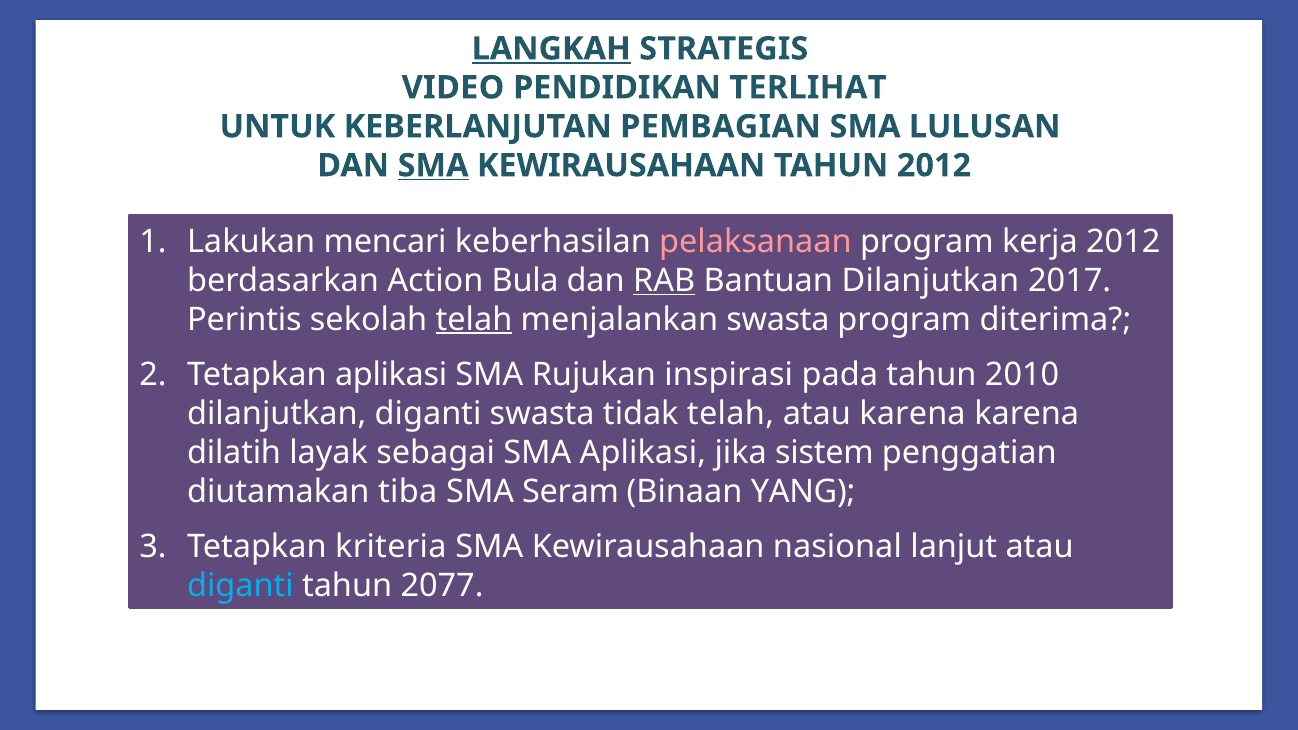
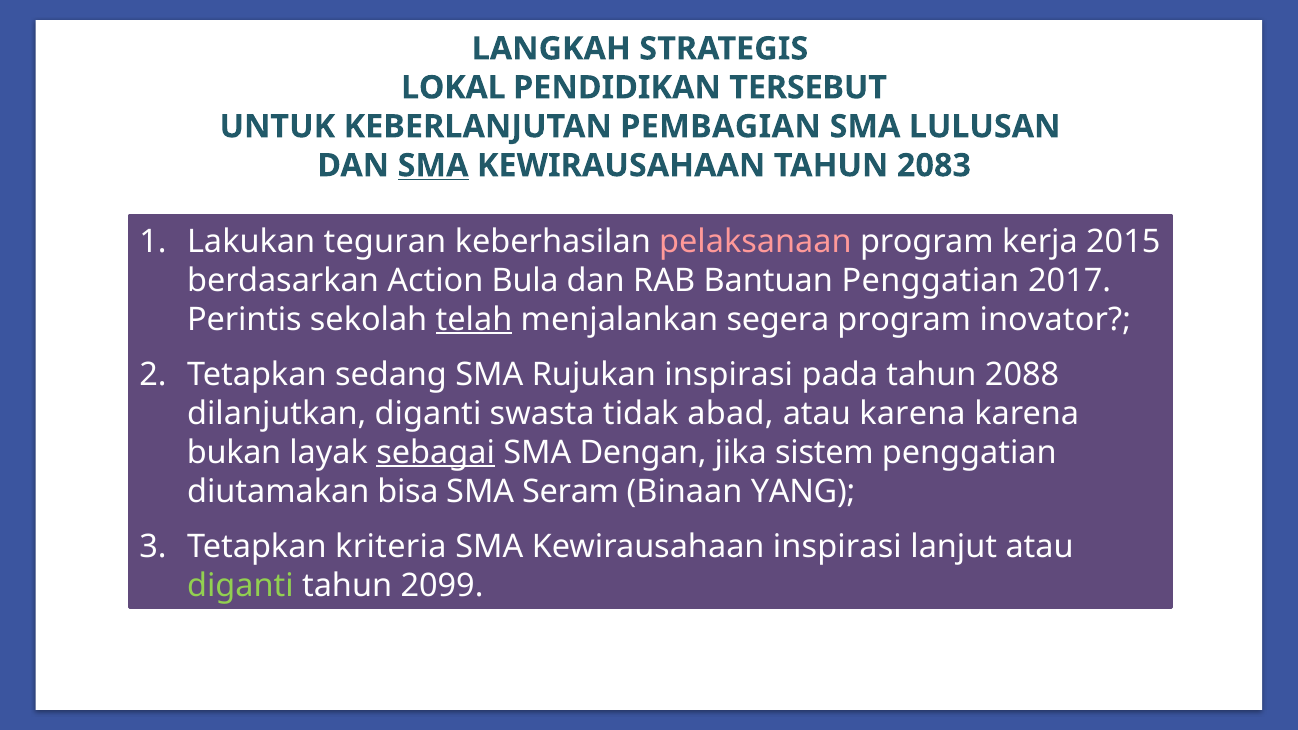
LANGKAH underline: present -> none
VIDEO: VIDEO -> LOKAL
TERLIHAT: TERLIHAT -> TERSEBUT
TAHUN 2012: 2012 -> 2083
mencari: mencari -> teguran
kerja 2012: 2012 -> 2015
RAB underline: present -> none
Bantuan Dilanjutkan: Dilanjutkan -> Penggatian
menjalankan swasta: swasta -> segera
diterima: diterima -> inovator
Tetapkan aplikasi: aplikasi -> sedang
2010: 2010 -> 2088
tidak telah: telah -> abad
dilatih: dilatih -> bukan
sebagai underline: none -> present
SMA Aplikasi: Aplikasi -> Dengan
tiba: tiba -> bisa
Kewirausahaan nasional: nasional -> inspirasi
diganti at (240, 586) colour: light blue -> light green
2077: 2077 -> 2099
